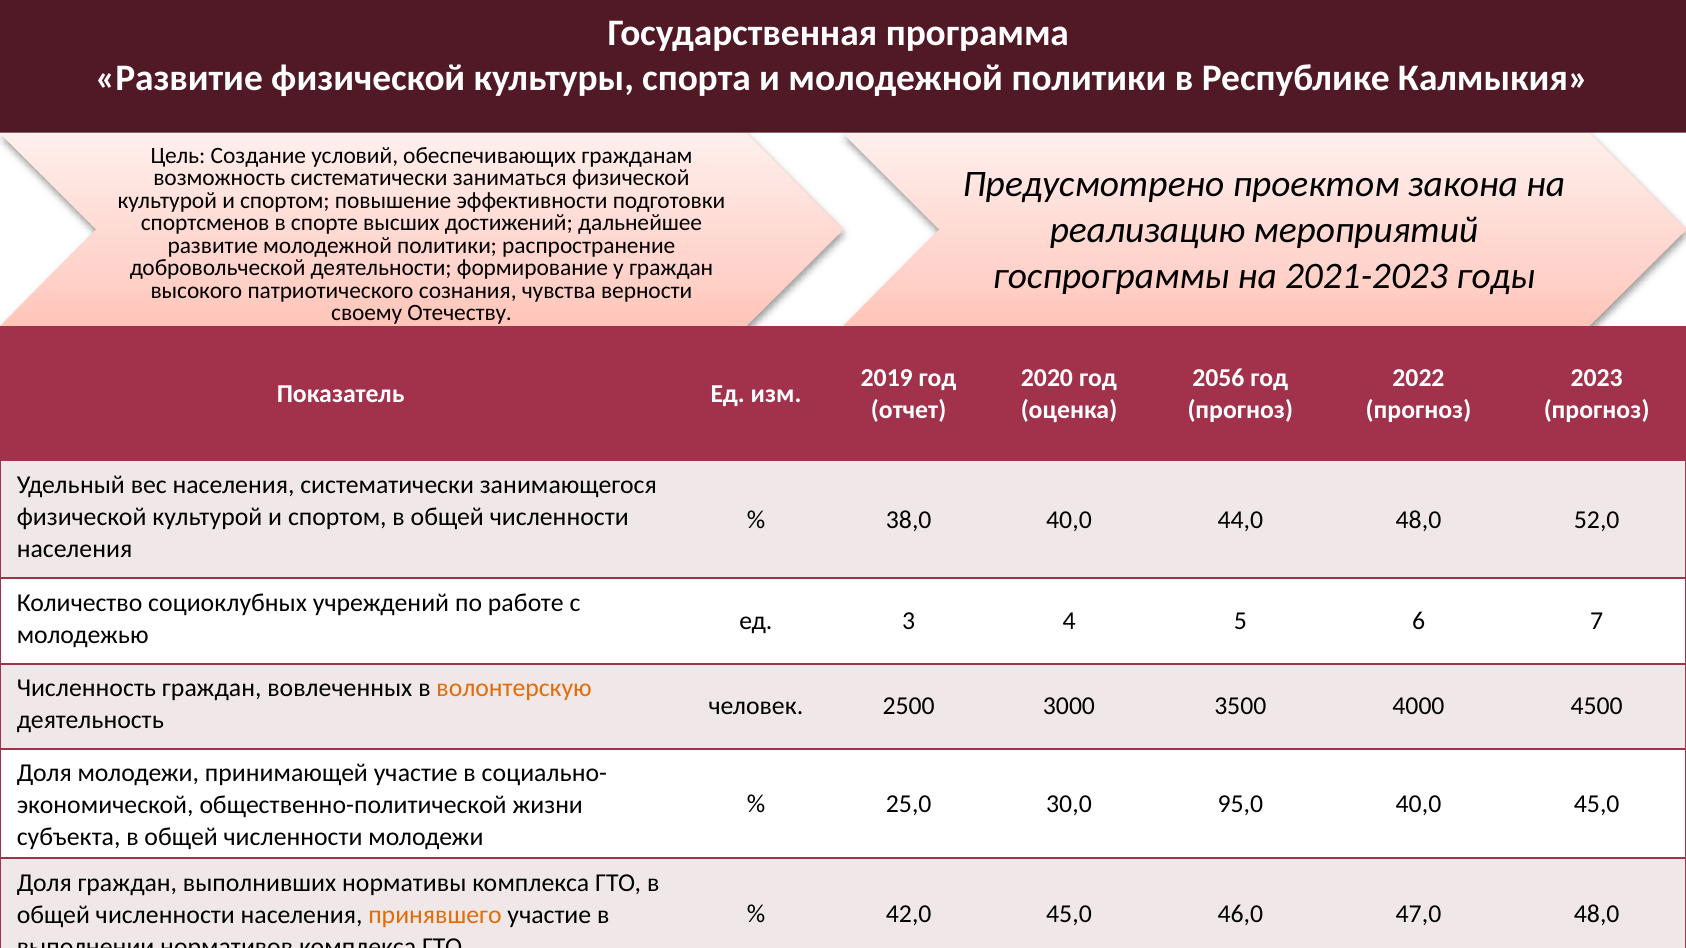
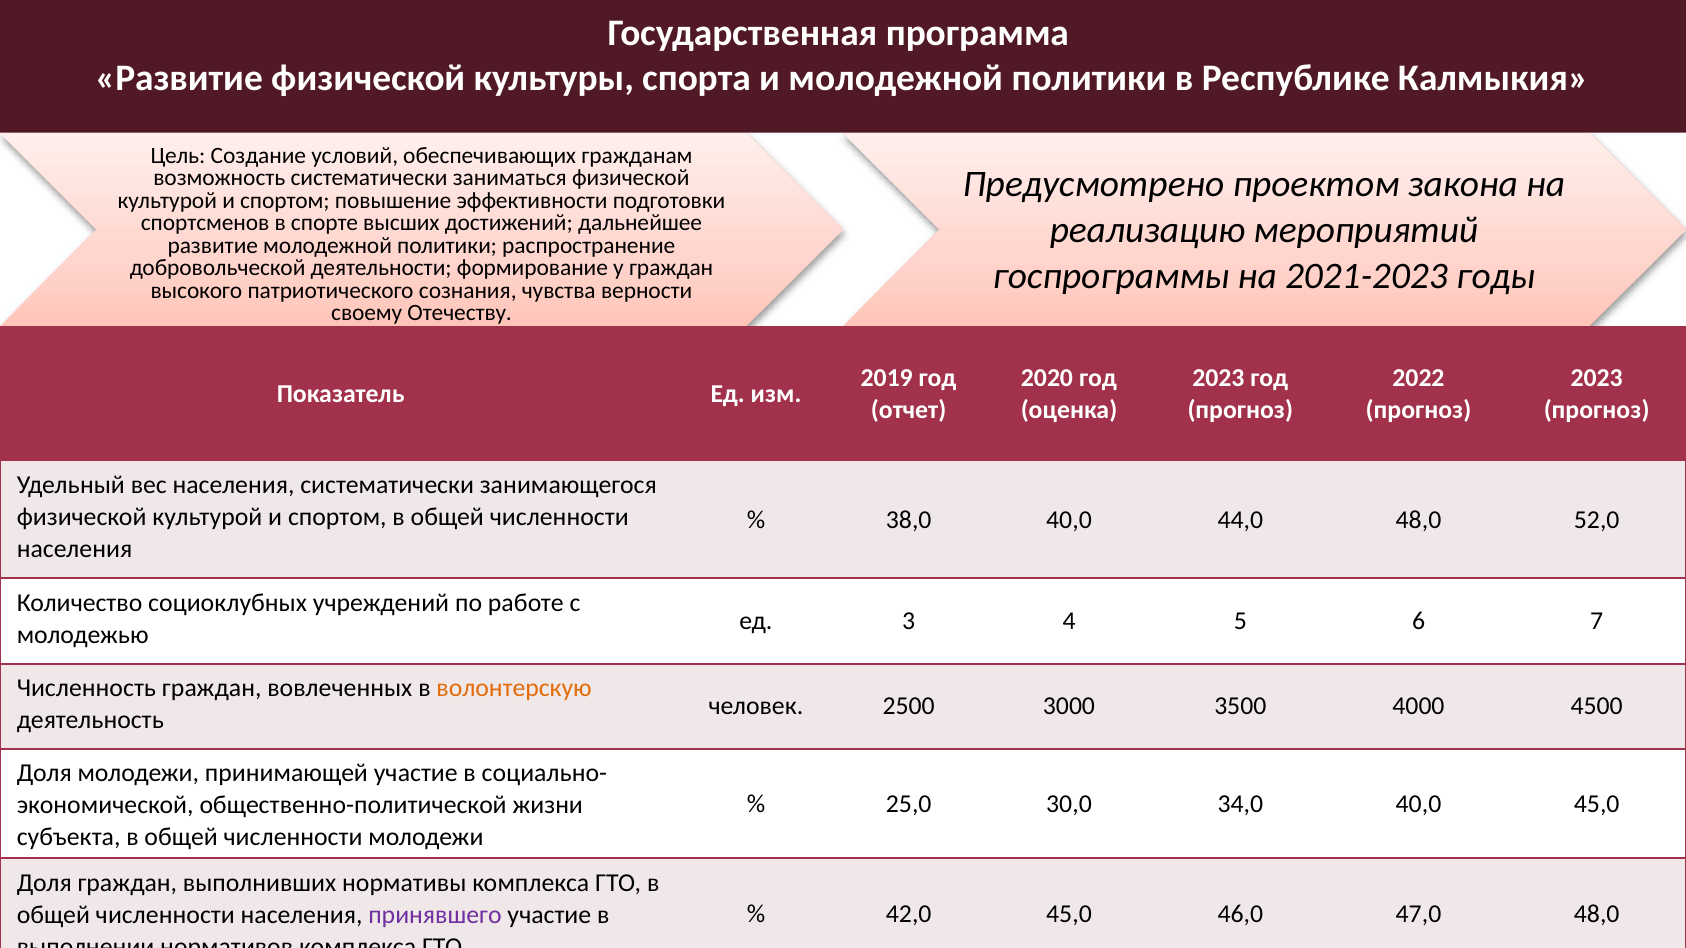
2056 at (1218, 378): 2056 -> 2023
95,0: 95,0 -> 34,0
принявшего colour: orange -> purple
